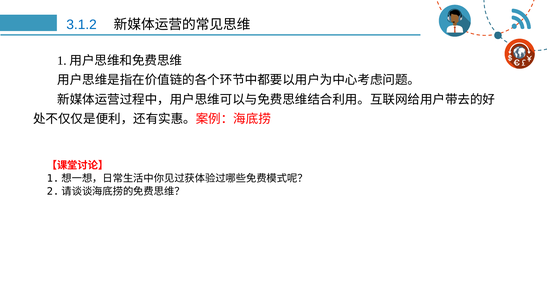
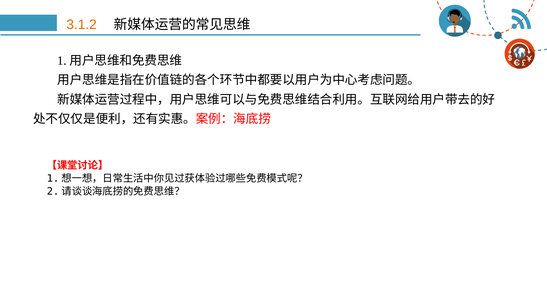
3.1.2 colour: blue -> orange
